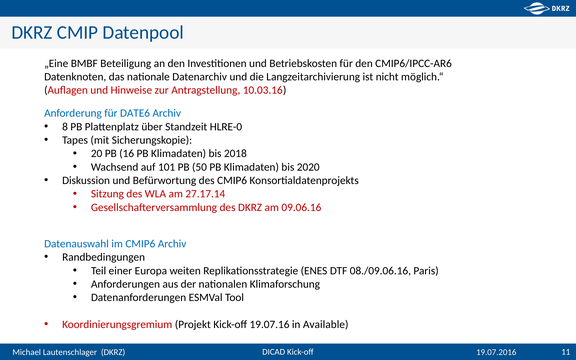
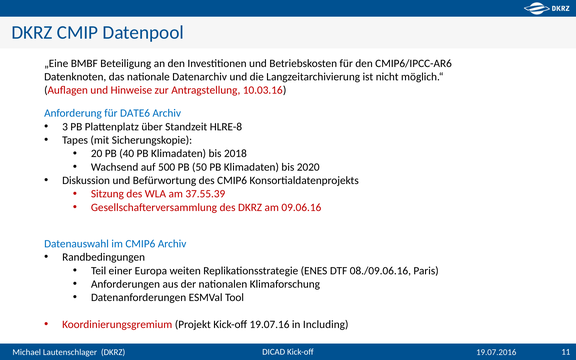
8: 8 -> 3
HLRE-0: HLRE-0 -> HLRE-8
16: 16 -> 40
101: 101 -> 500
27.17.14: 27.17.14 -> 37.55.39
Available: Available -> Including
